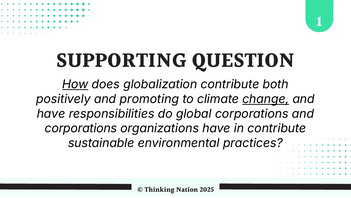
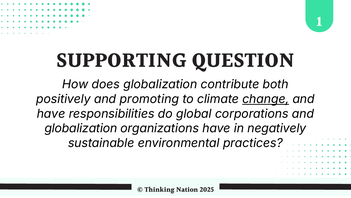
How underline: present -> none
corporations at (81, 128): corporations -> globalization
in contribute: contribute -> negatively
